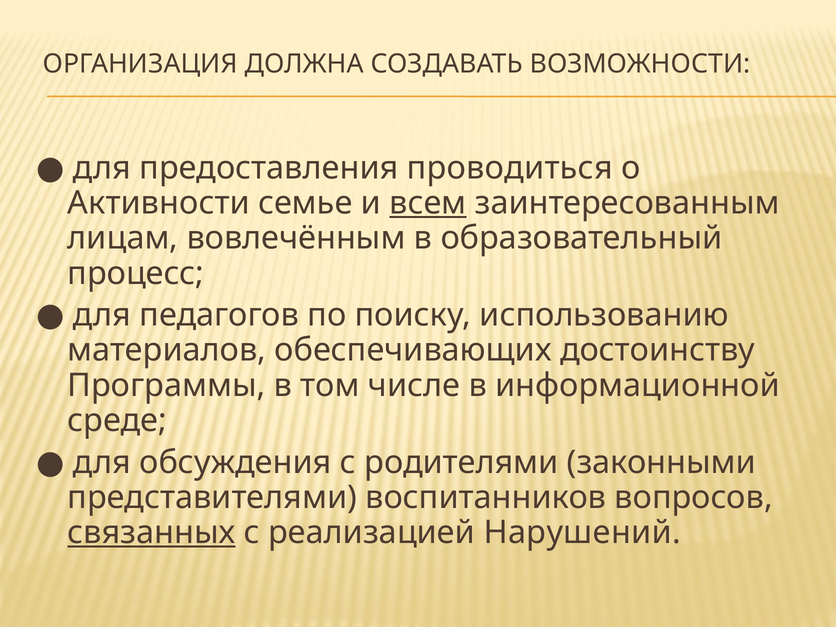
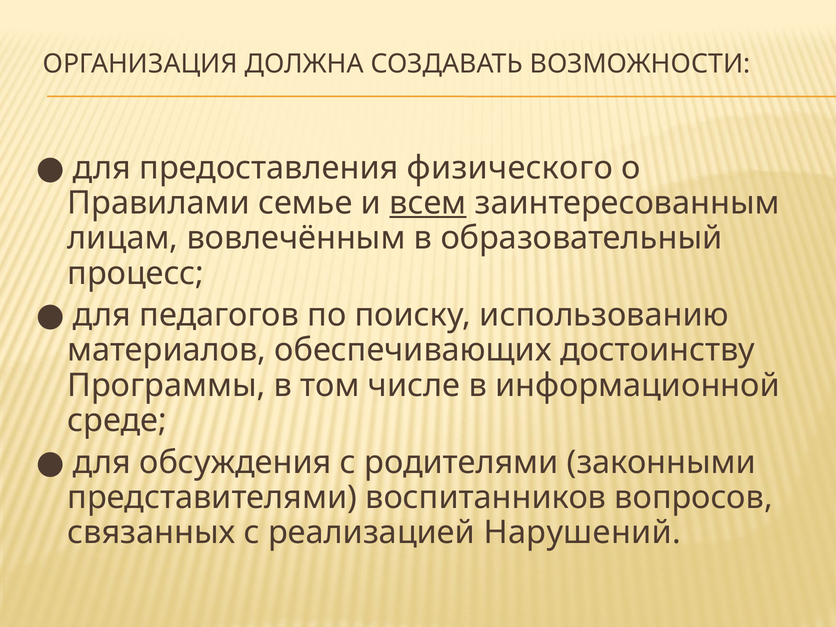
проводиться: проводиться -> физического
Активности: Активности -> Правилами
связанных underline: present -> none
